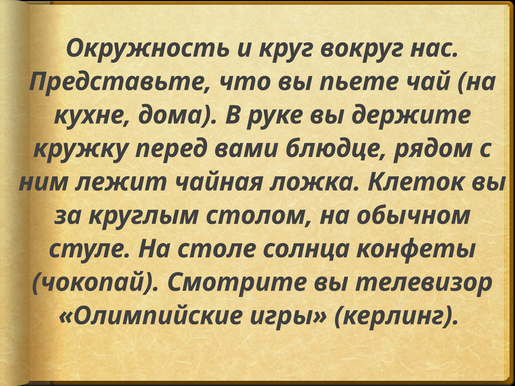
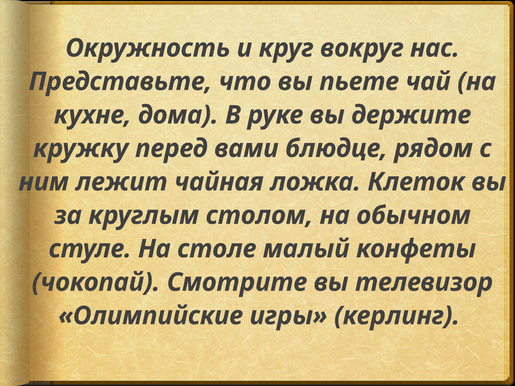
солнца: солнца -> малый
